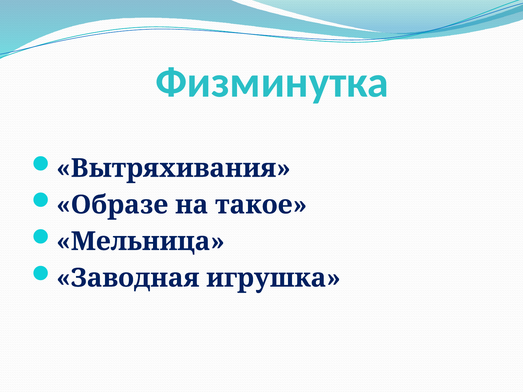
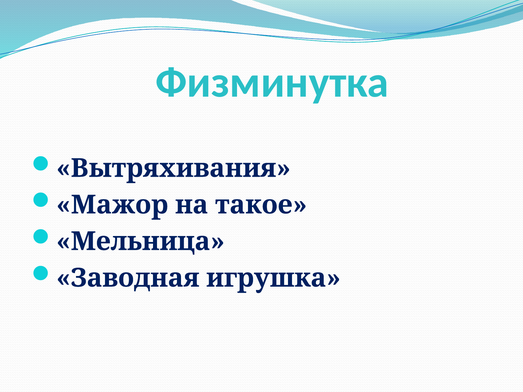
Образе: Образе -> Мажор
